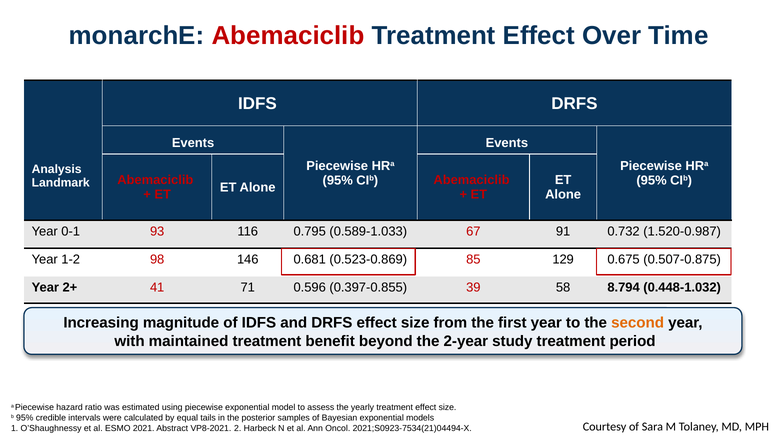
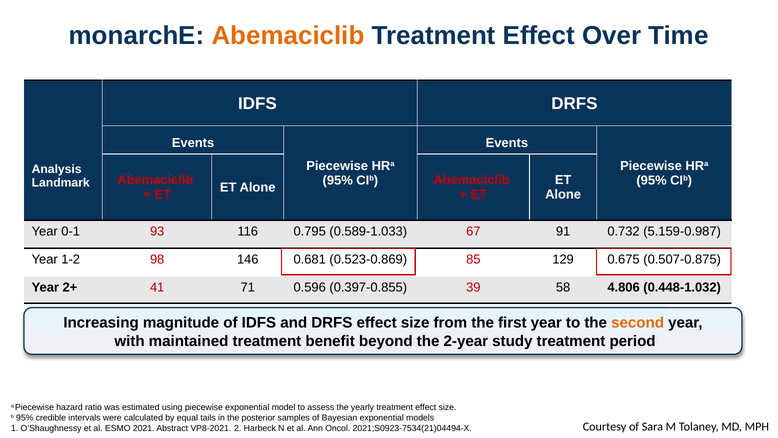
Abemaciclib at (288, 36) colour: red -> orange
1.520-0.987: 1.520-0.987 -> 5.159-0.987
8.794: 8.794 -> 4.806
